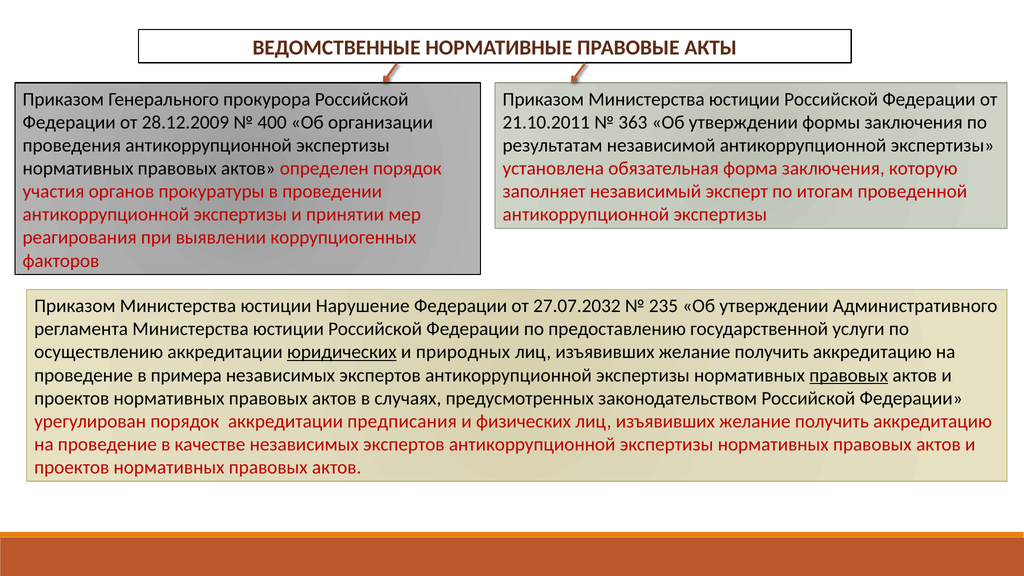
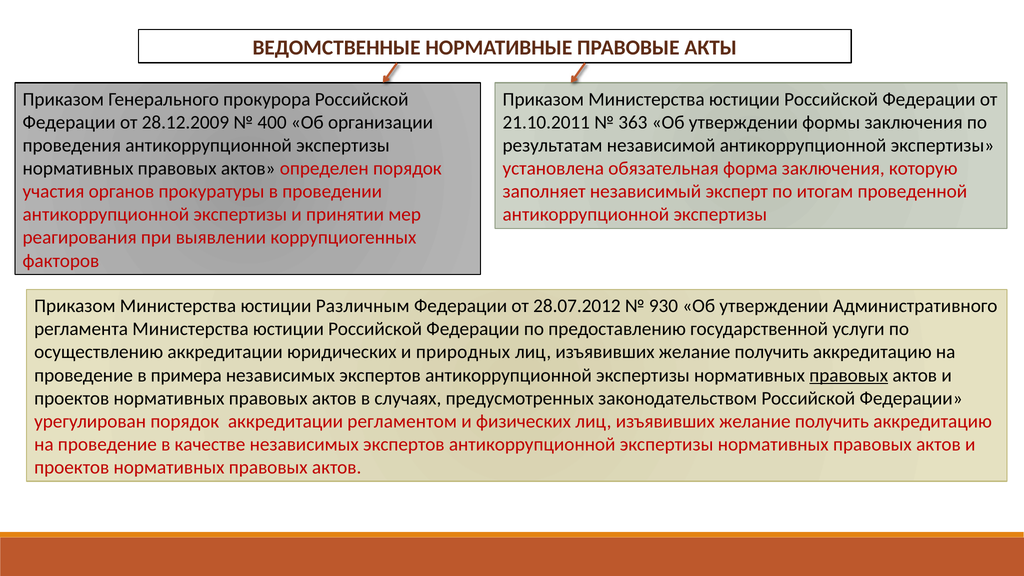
Нарушение: Нарушение -> Различным
27.07.2032: 27.07.2032 -> 28.07.2012
235: 235 -> 930
юридических underline: present -> none
предписания: предписания -> регламентом
